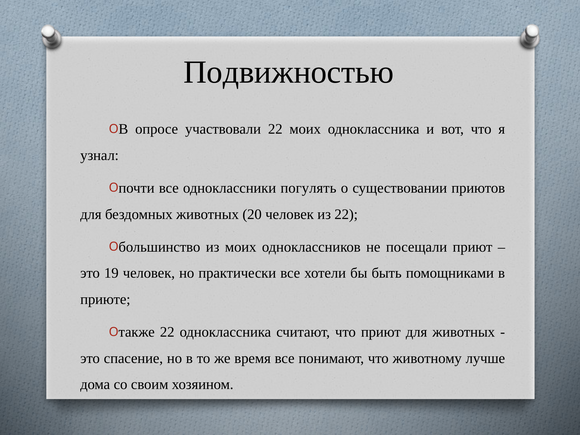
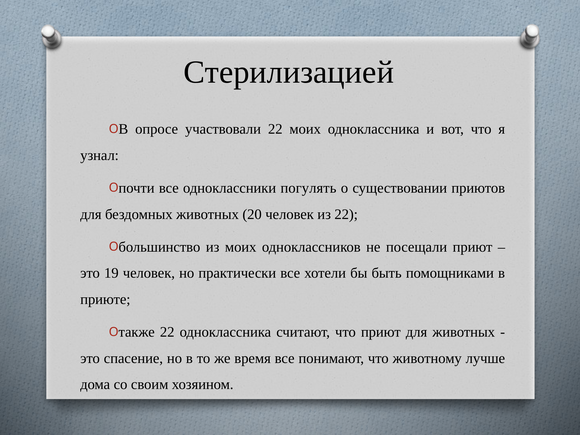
Подвижностью: Подвижностью -> Стерилизацией
